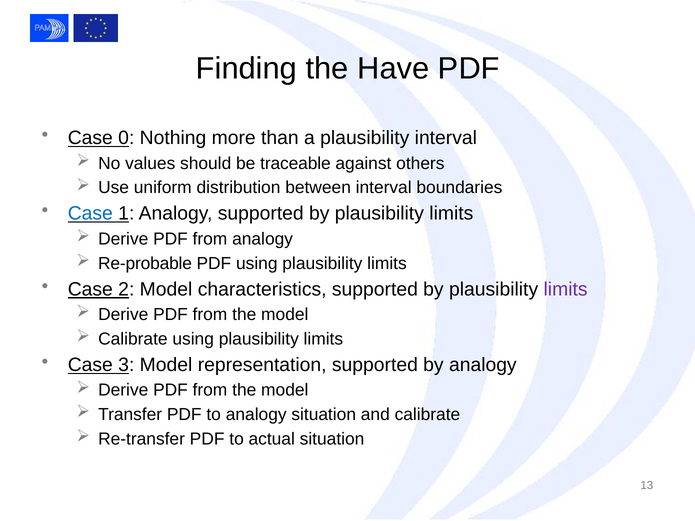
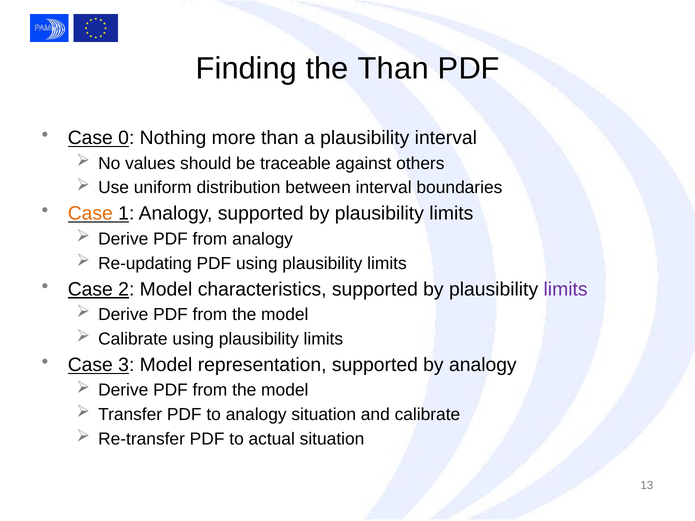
the Have: Have -> Than
Case at (90, 214) colour: blue -> orange
Re-probable: Re-probable -> Re-updating
